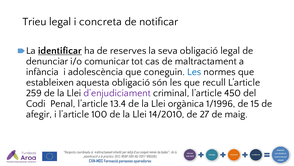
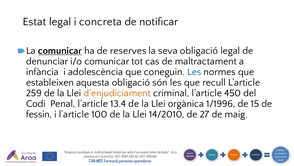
Trieu: Trieu -> Estat
La identificar: identificar -> comunicar
d’enjudiciament colour: purple -> orange
afegir: afegir -> fessin
